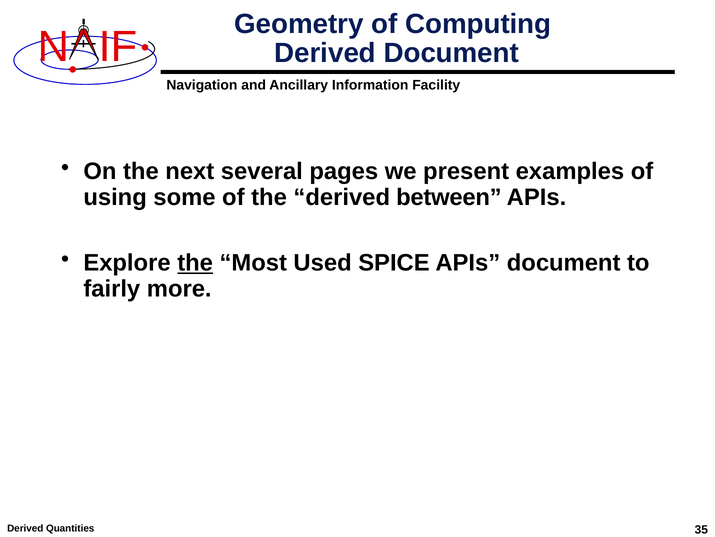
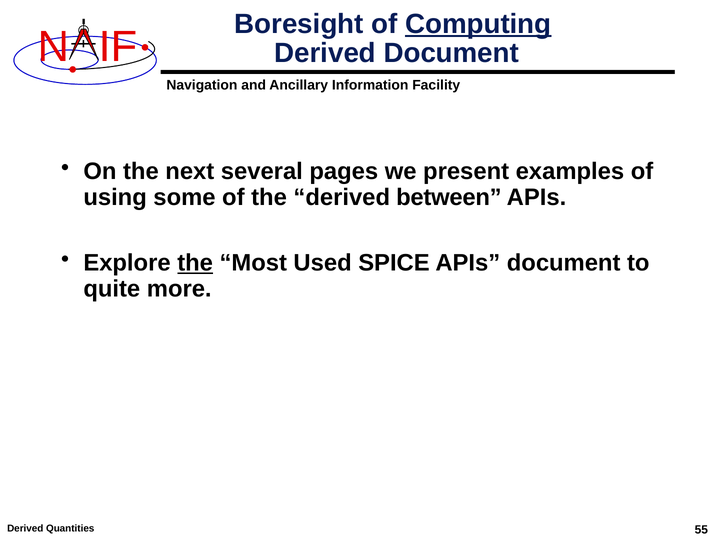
Geometry: Geometry -> Boresight
Computing underline: none -> present
fairly: fairly -> quite
35: 35 -> 55
